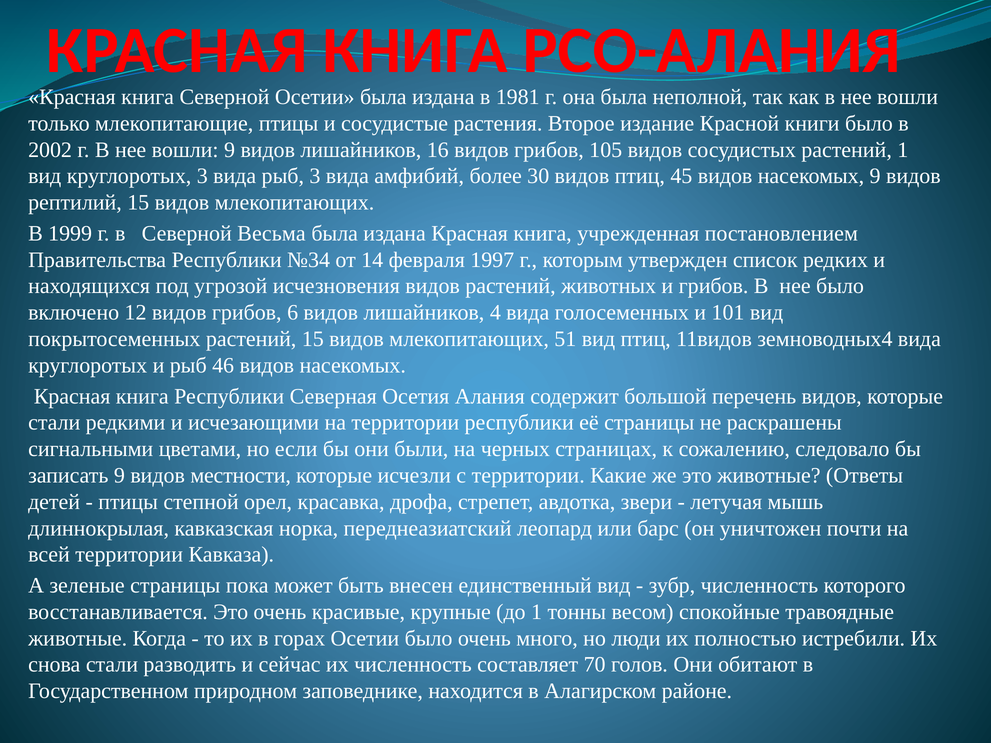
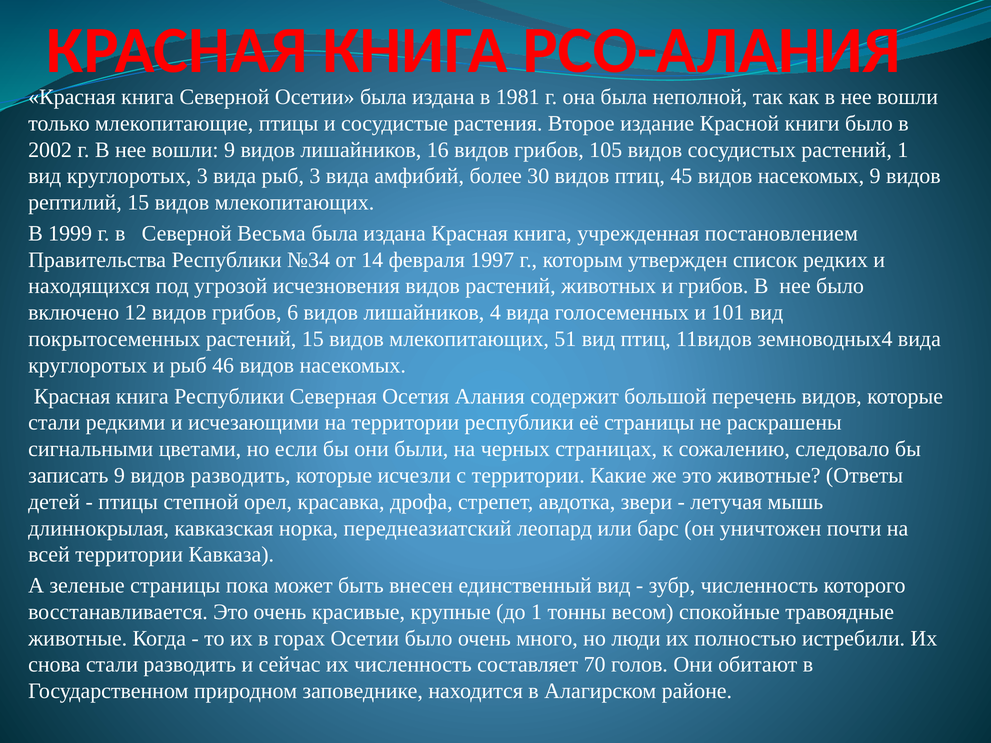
видов местности: местности -> разводить
